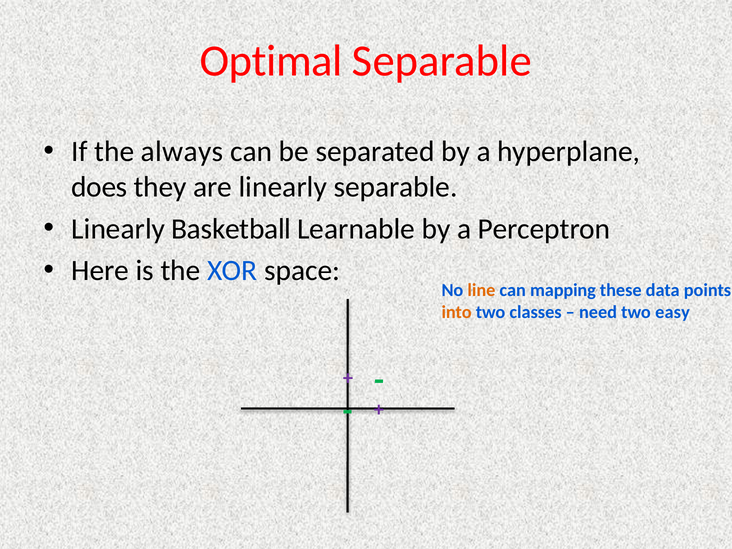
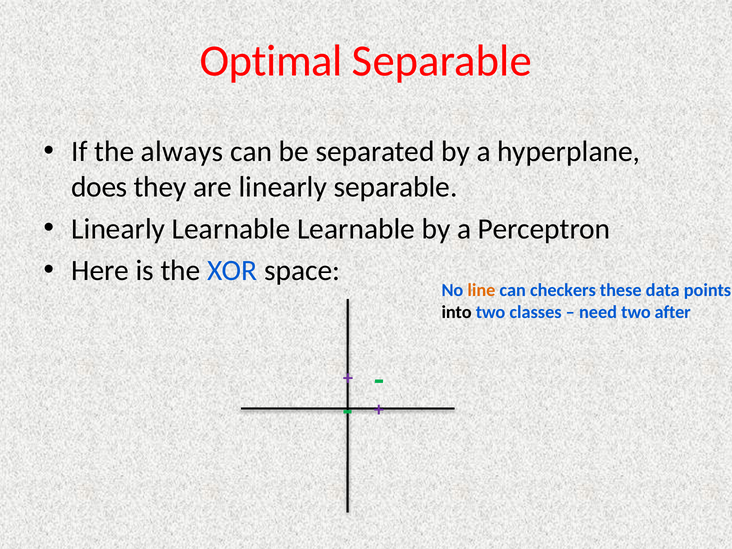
Linearly Basketball: Basketball -> Learnable
mapping: mapping -> checkers
into colour: orange -> black
easy: easy -> after
